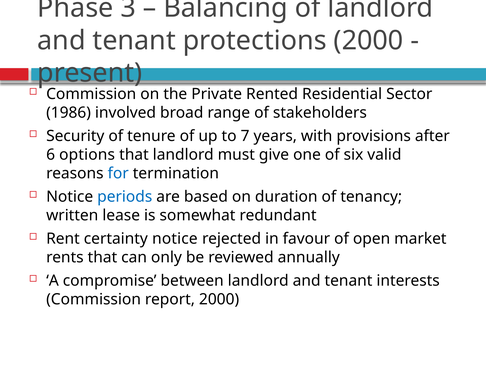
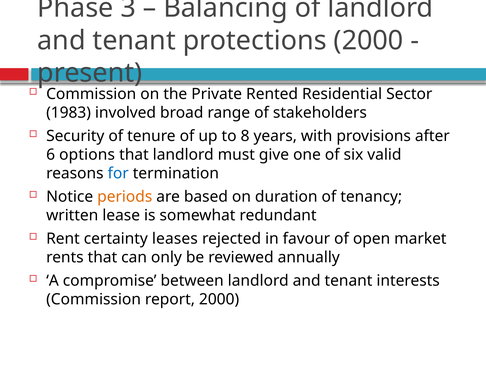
1986: 1986 -> 1983
7: 7 -> 8
periods colour: blue -> orange
certainty notice: notice -> leases
